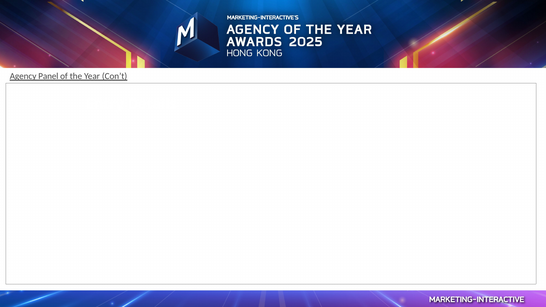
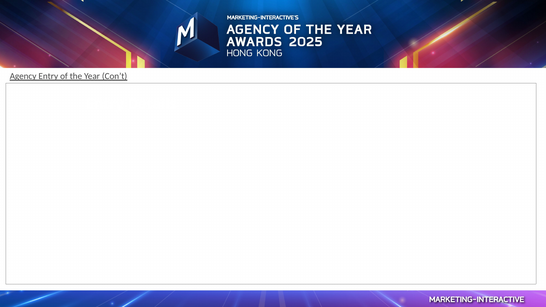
Agency Panel: Panel -> Entry
